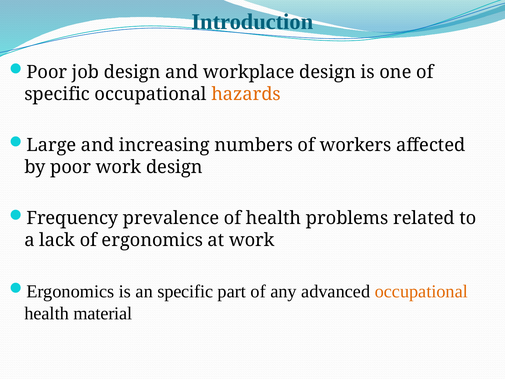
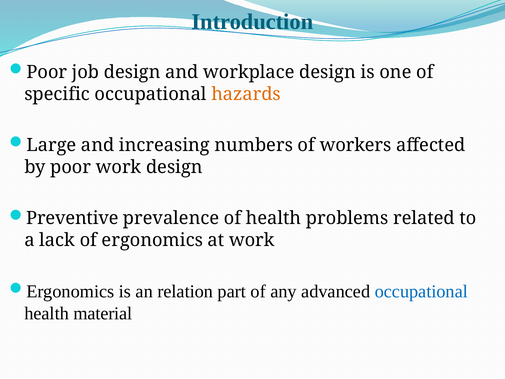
Frequency: Frequency -> Preventive
an specific: specific -> relation
occupational at (421, 291) colour: orange -> blue
